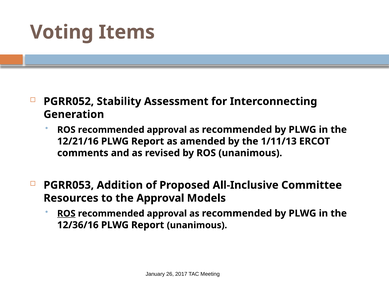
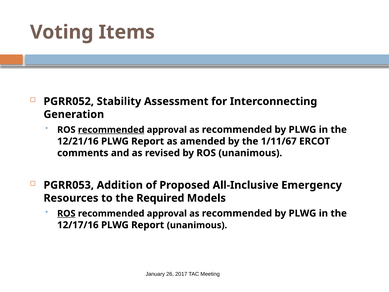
recommended at (111, 130) underline: none -> present
1/11/13: 1/11/13 -> 1/11/67
Committee: Committee -> Emergency
the Approval: Approval -> Required
12/36/16: 12/36/16 -> 12/17/16
